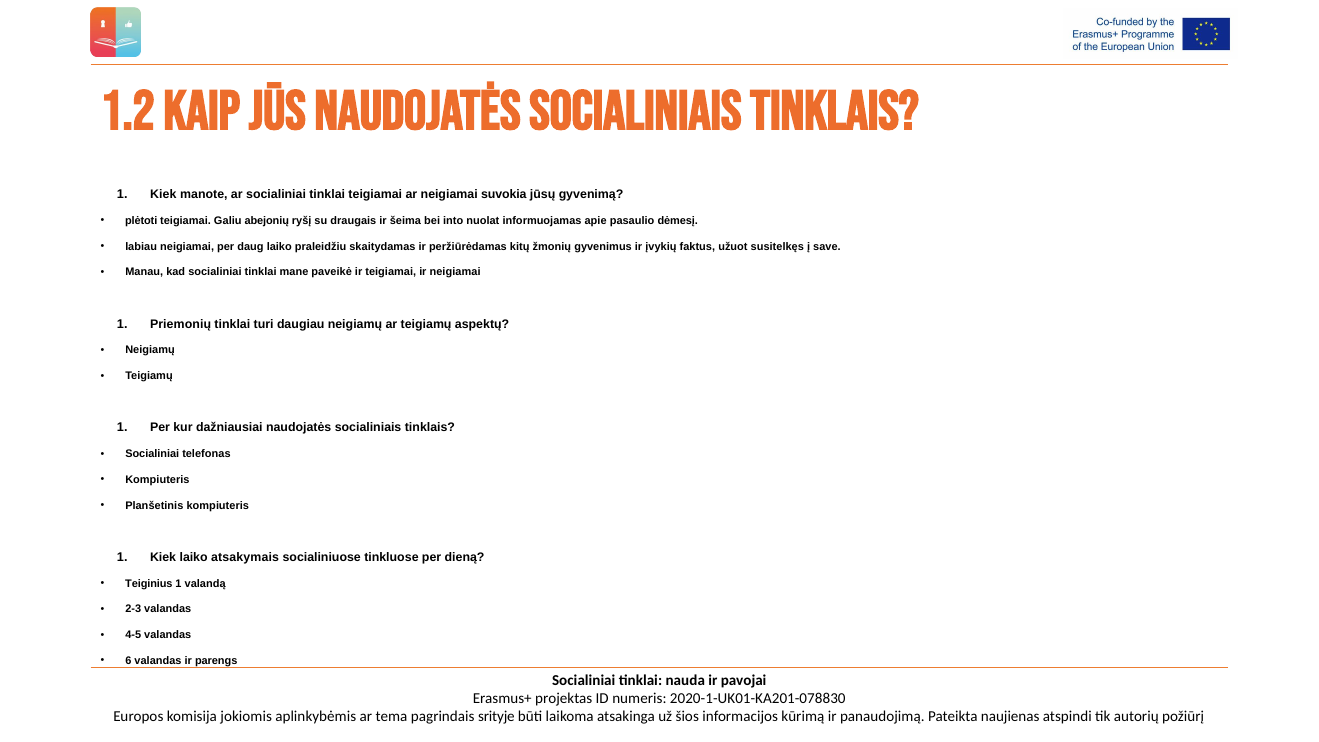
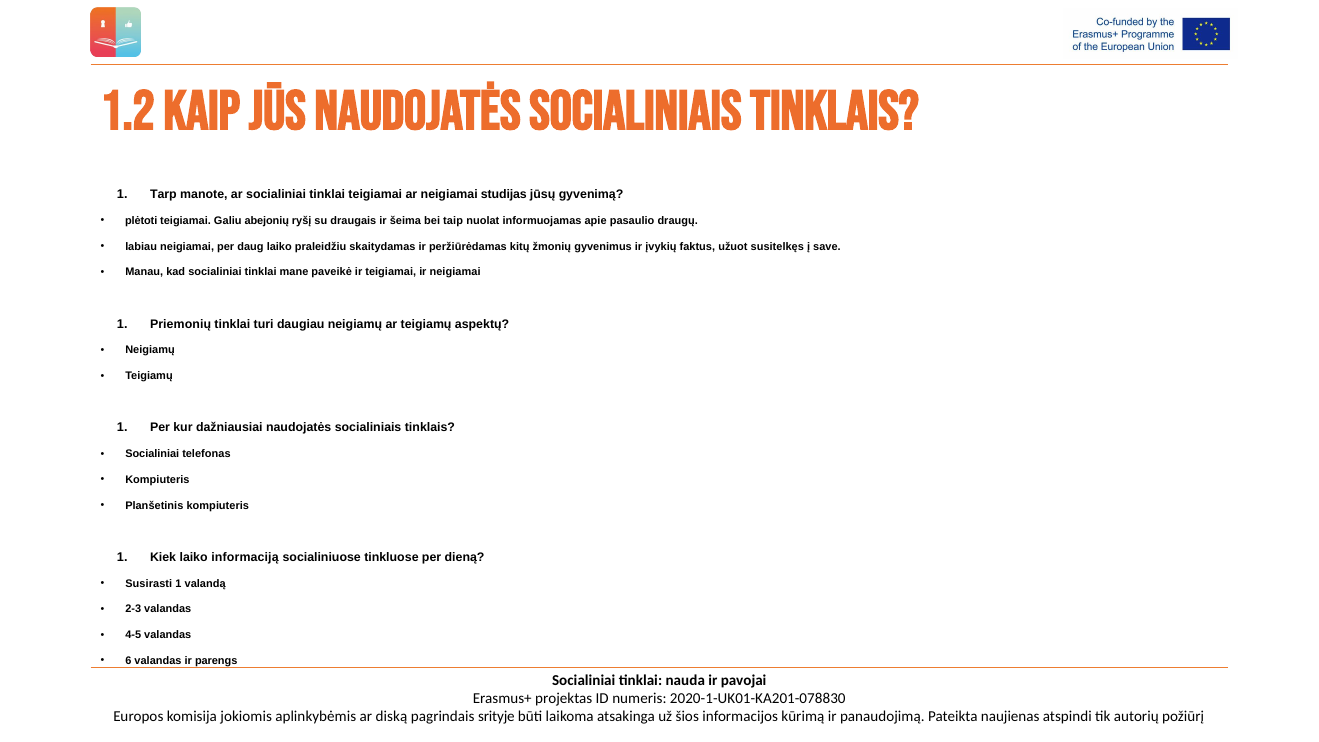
Kiek at (163, 194): Kiek -> Tarp
suvokia: suvokia -> studijas
into: into -> taip
dėmesį: dėmesį -> draugų
atsakymais: atsakymais -> informaciją
Teiginius: Teiginius -> Susirasti
tema: tema -> diską
